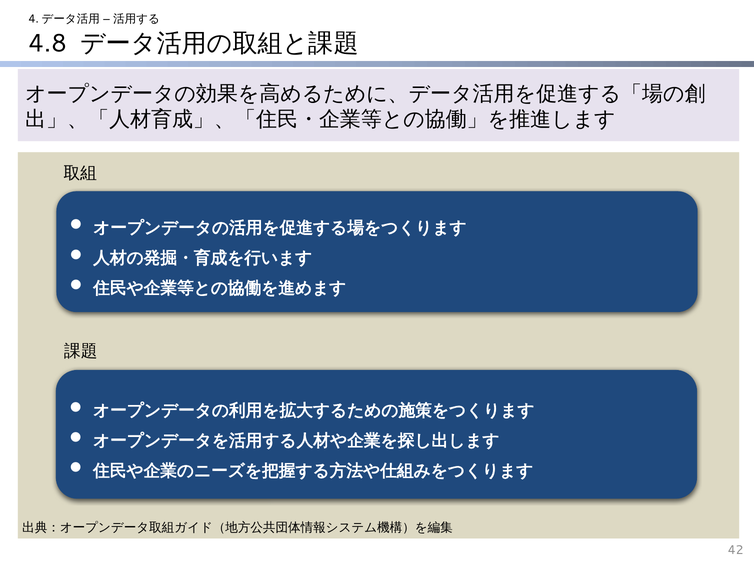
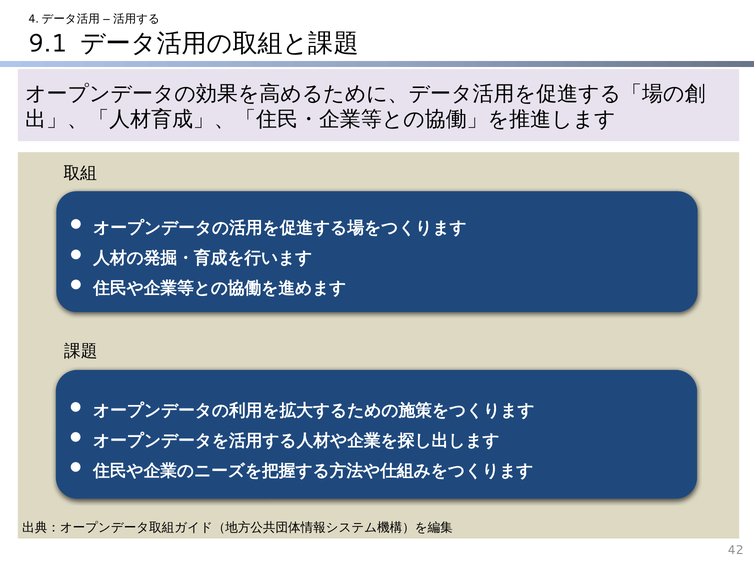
4.8: 4.8 -> 9.1
